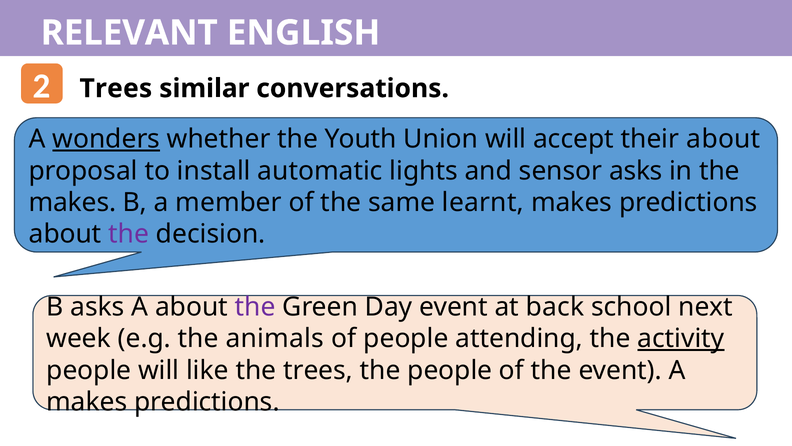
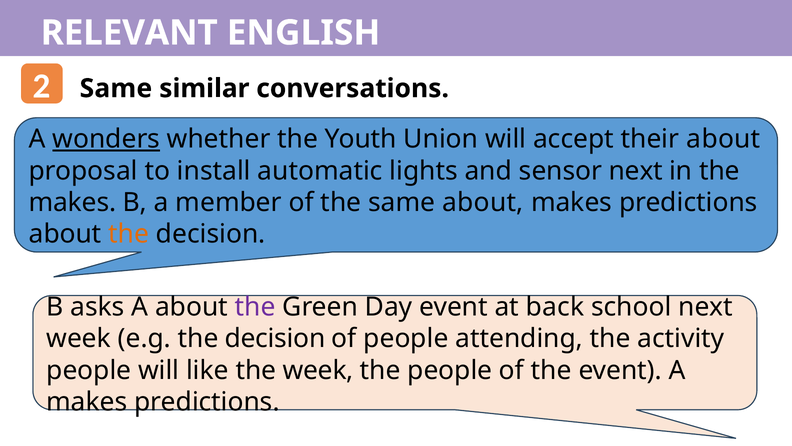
Trees at (116, 88): Trees -> Same
sensor asks: asks -> next
same learnt: learnt -> about
the at (129, 234) colour: purple -> orange
e.g the animals: animals -> decision
activity underline: present -> none
the trees: trees -> week
